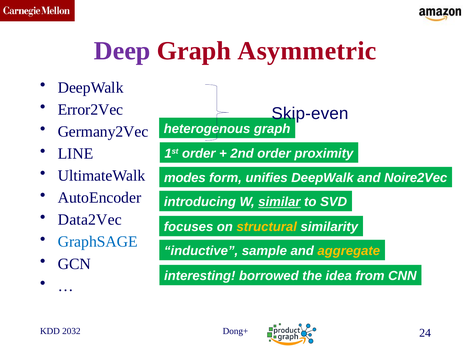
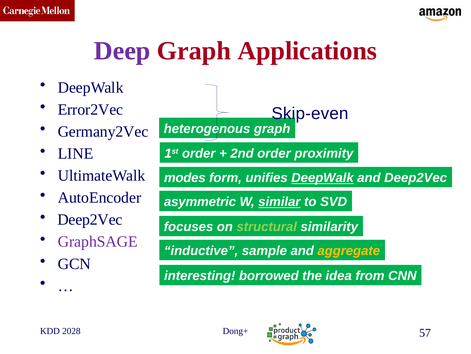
Asymmetric: Asymmetric -> Applications
DeepWalk at (323, 178) underline: none -> present
and Noire2Vec: Noire2Vec -> Deep2Vec
introducing: introducing -> asymmetric
Data2Vec at (90, 219): Data2Vec -> Deep2Vec
structural colour: yellow -> light green
GraphSAGE colour: blue -> purple
2032: 2032 -> 2028
24: 24 -> 57
